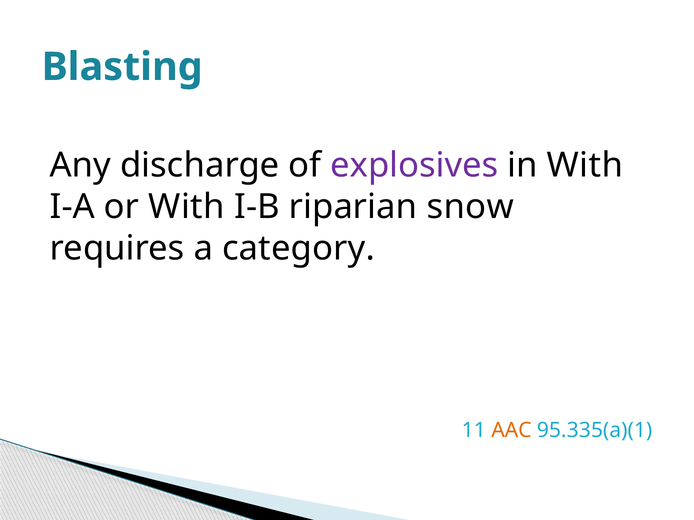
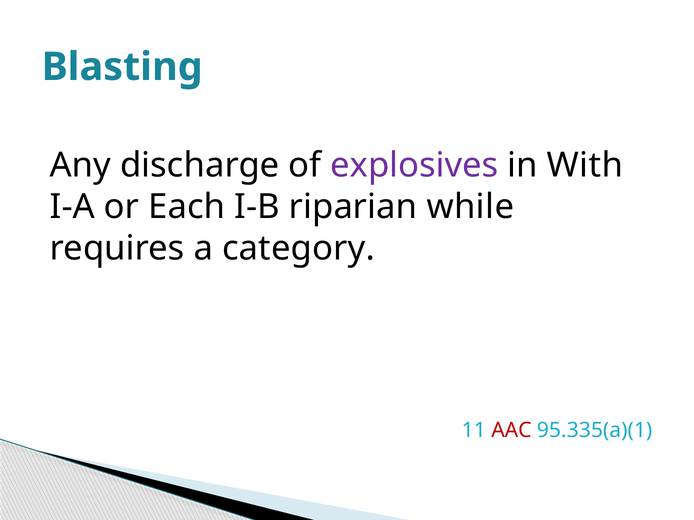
or With: With -> Each
snow: snow -> while
AAC colour: orange -> red
